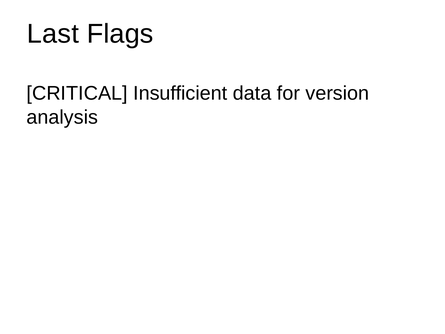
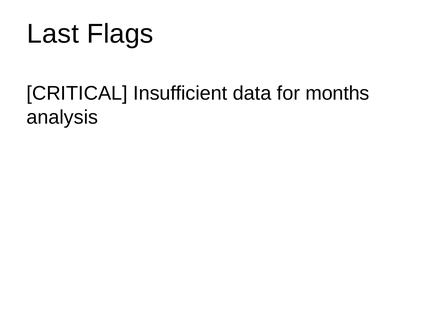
version: version -> months
